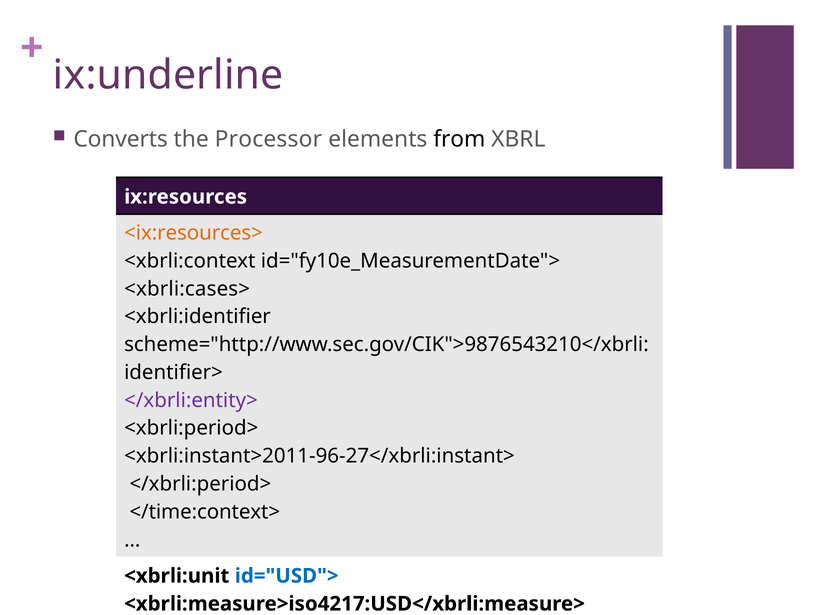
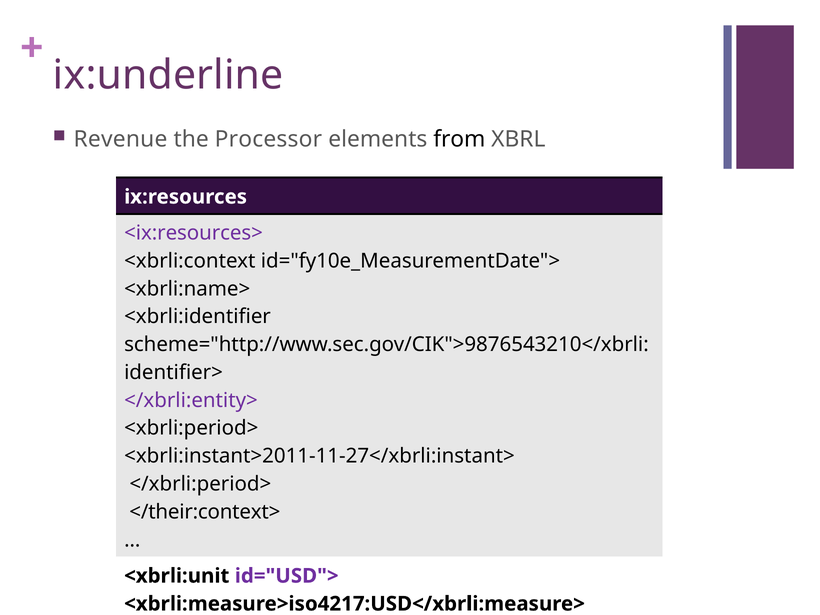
Converts: Converts -> Revenue
<ix:resources> colour: orange -> purple
<xbrli:cases>: <xbrli:cases> -> <xbrli:name>
<xbrli:instant>2011-96-27</xbrli:instant>: <xbrli:instant>2011-96-27</xbrli:instant> -> <xbrli:instant>2011-11-27</xbrli:instant>
</time:context>: </time:context> -> </their:context>
id="USD"> colour: blue -> purple
